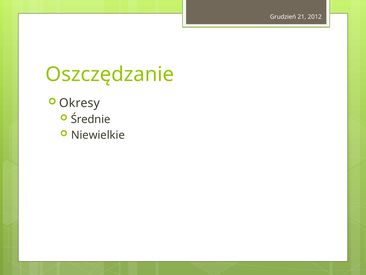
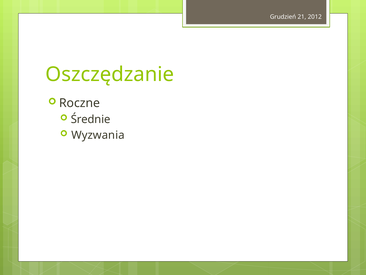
Okresy: Okresy -> Roczne
Niewielkie: Niewielkie -> Wyzwania
